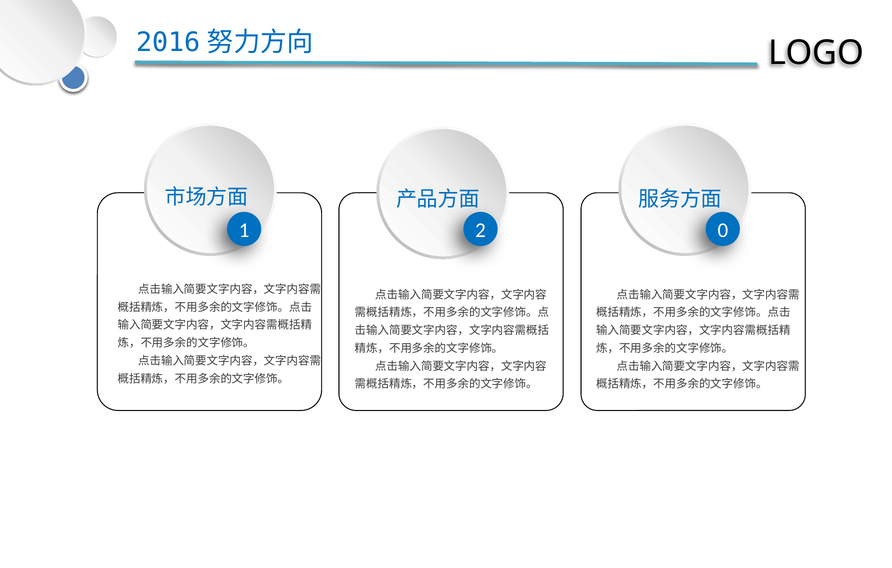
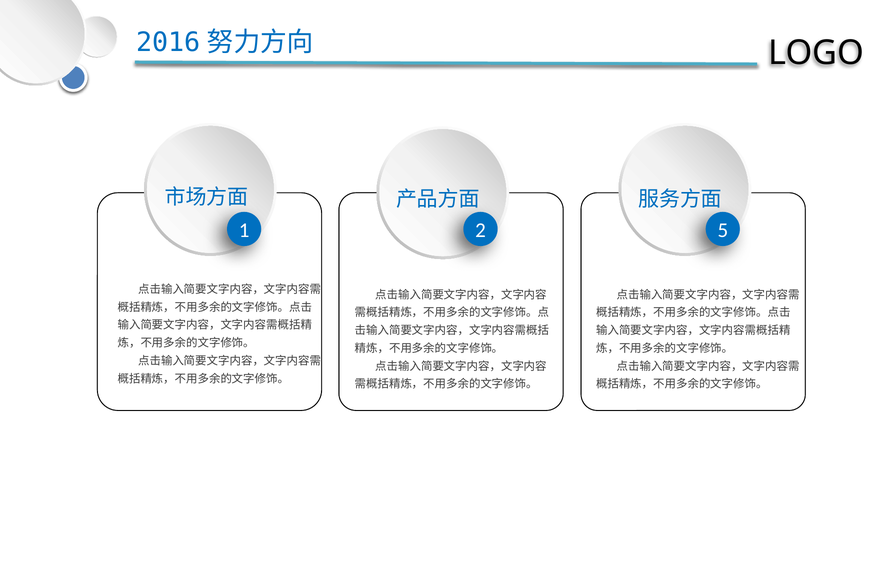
0: 0 -> 5
